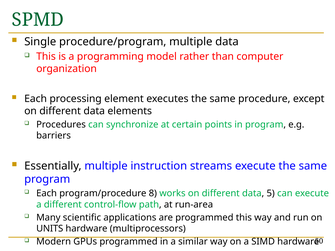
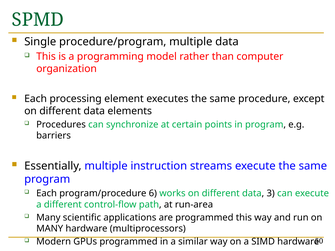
8: 8 -> 6
5: 5 -> 3
UNITS at (50, 229): UNITS -> MANY
